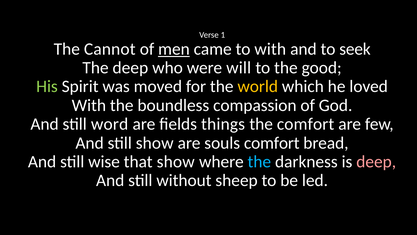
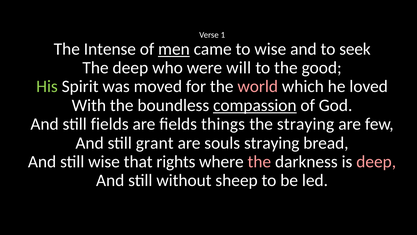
Cannot: Cannot -> Intense
to with: with -> wise
world colour: yellow -> pink
compassion underline: none -> present
still word: word -> fields
the comfort: comfort -> straying
still show: show -> grant
souls comfort: comfort -> straying
that show: show -> rights
the at (259, 161) colour: light blue -> pink
